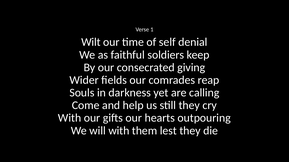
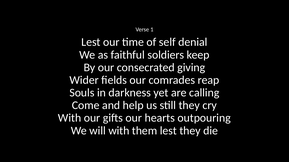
Wilt at (91, 42): Wilt -> Lest
